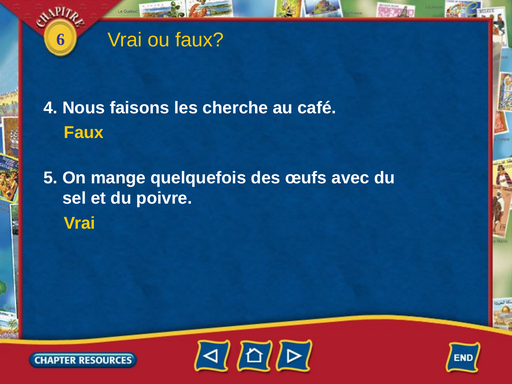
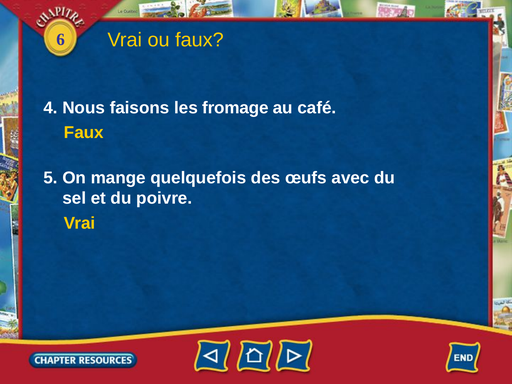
cherche: cherche -> fromage
